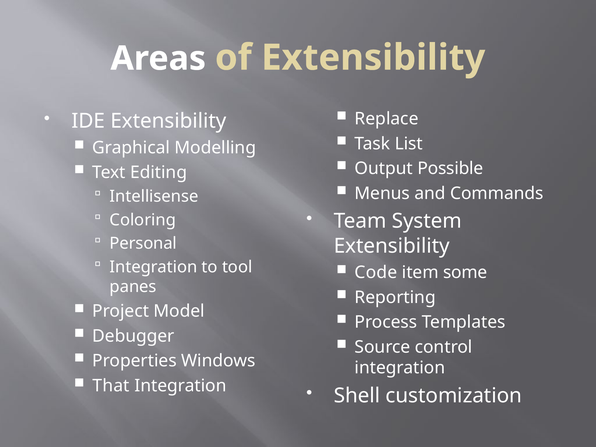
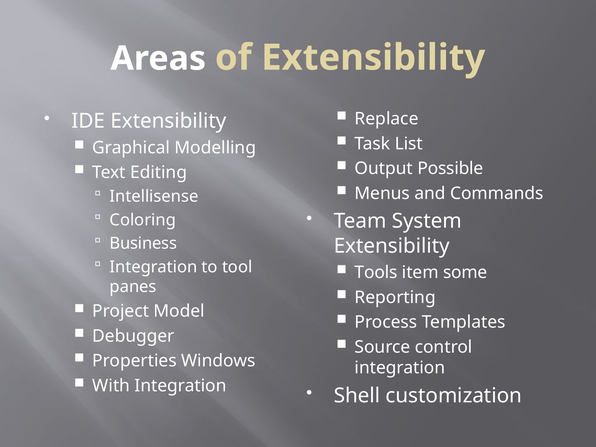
Personal: Personal -> Business
Code: Code -> Tools
That: That -> With
